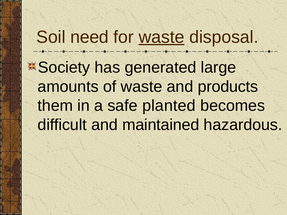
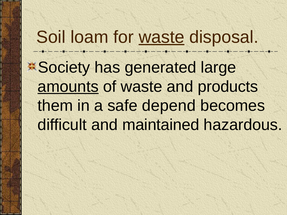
need: need -> loam
amounts underline: none -> present
planted: planted -> depend
